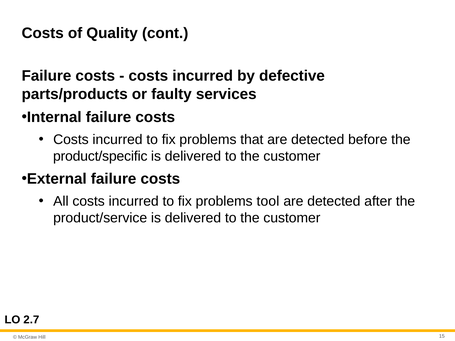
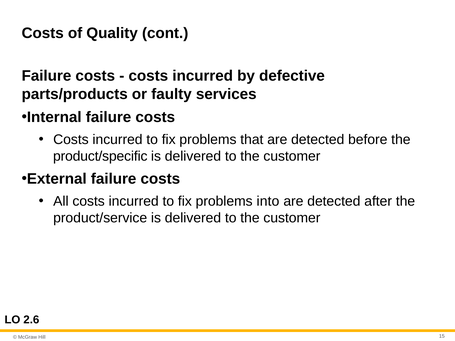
tool: tool -> into
2.7: 2.7 -> 2.6
